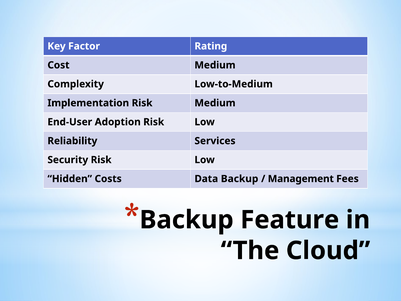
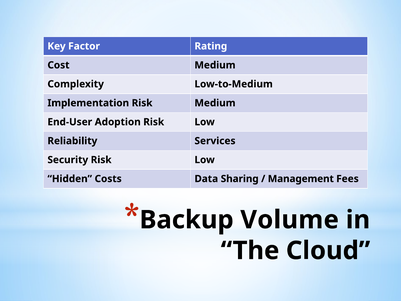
Data Backup: Backup -> Sharing
Feature: Feature -> Volume
